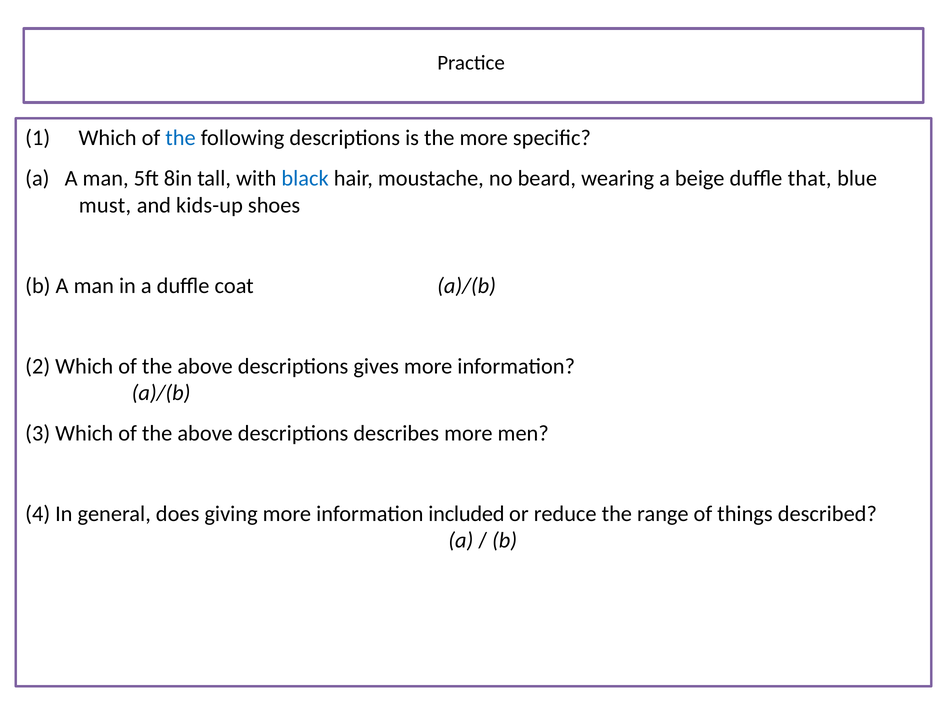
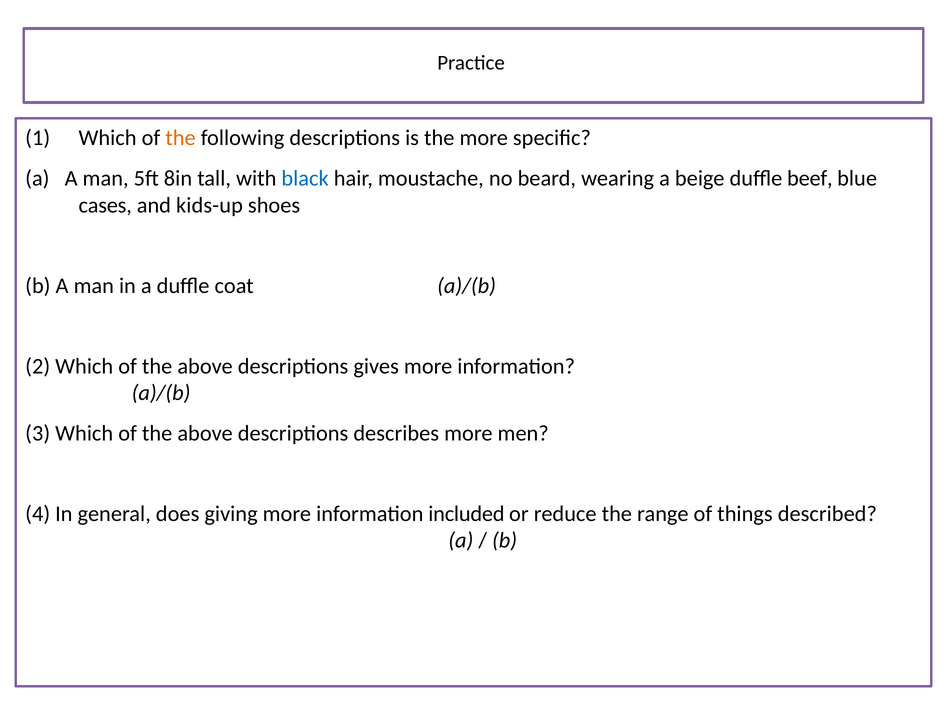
the at (180, 138) colour: blue -> orange
that: that -> beef
must: must -> cases
